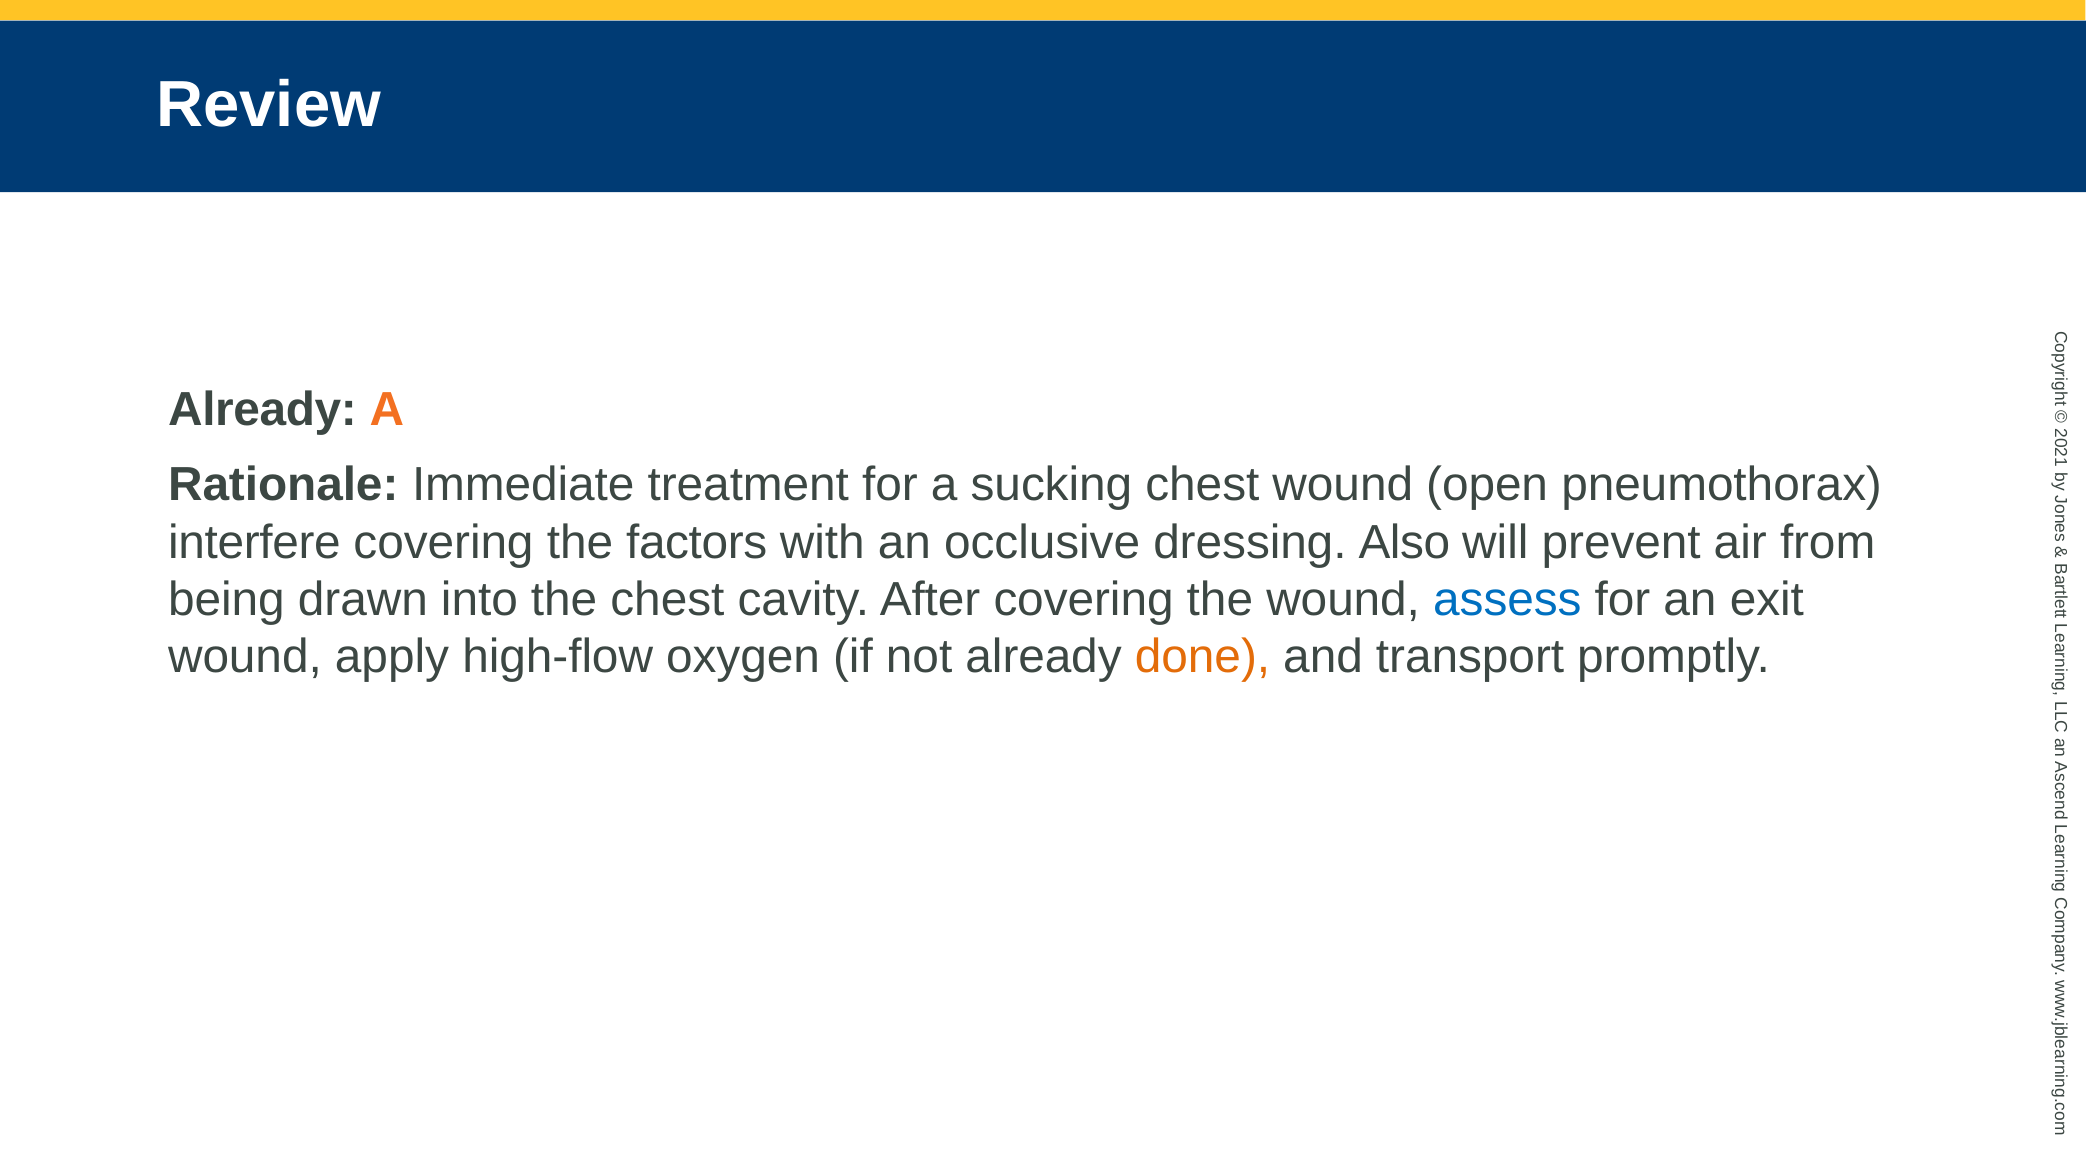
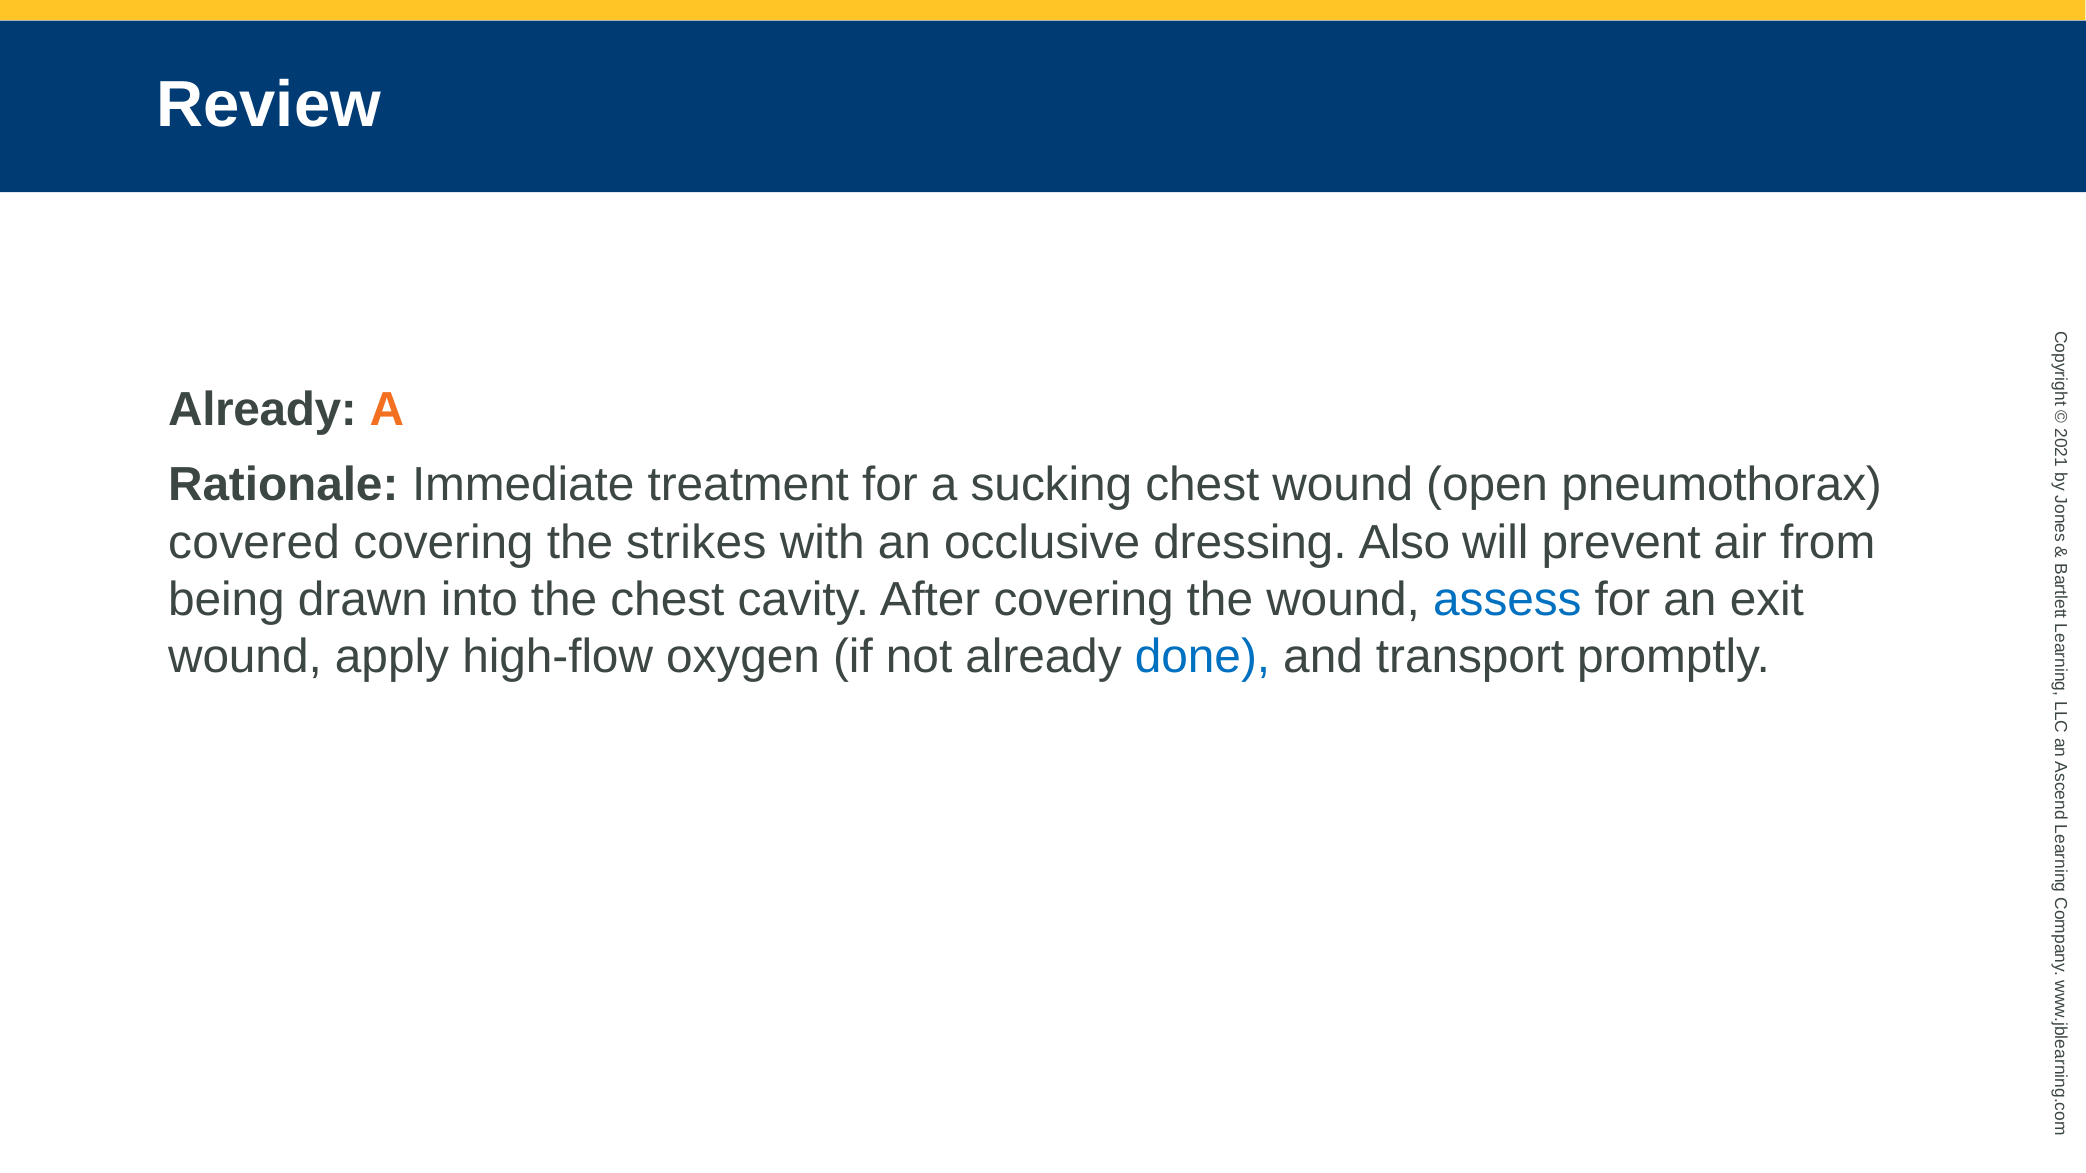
interfere: interfere -> covered
factors: factors -> strikes
done colour: orange -> blue
